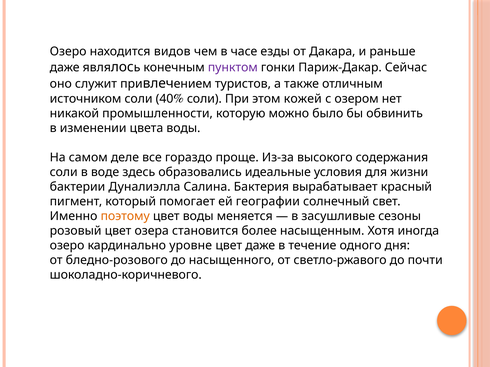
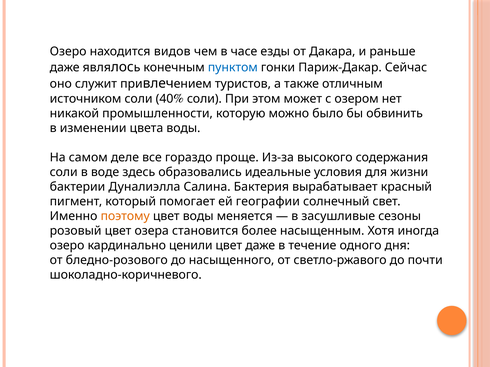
пунктом colour: purple -> blue
кожей: кожей -> может
уровне: уровне -> ценили
